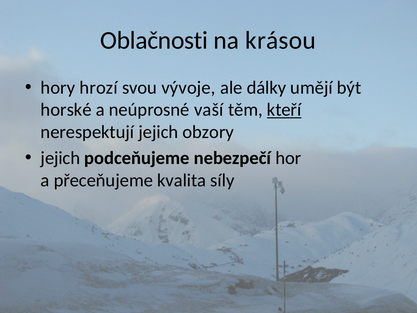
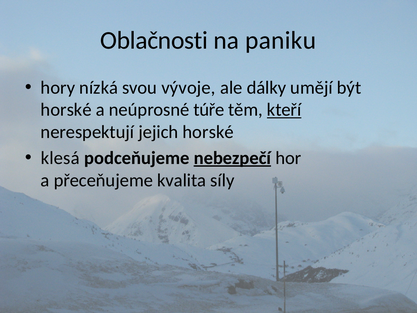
krásou: krásou -> paniku
hrozí: hrozí -> nízká
vaší: vaší -> túře
jejich obzory: obzory -> horské
jejich at (60, 158): jejich -> klesá
nebezpečí underline: none -> present
